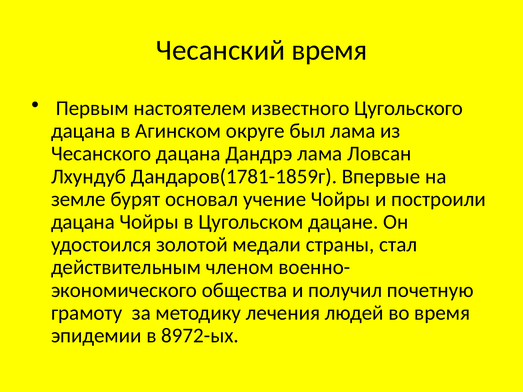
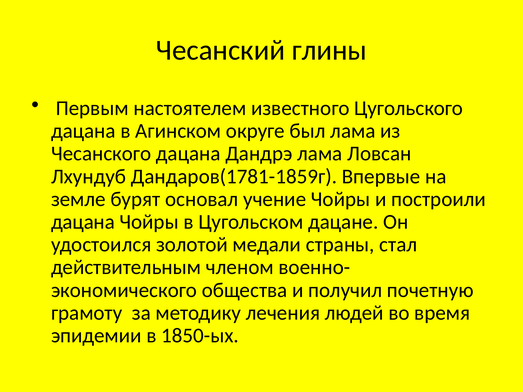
Чесанский время: время -> глины
8972-ых: 8972-ых -> 1850-ых
